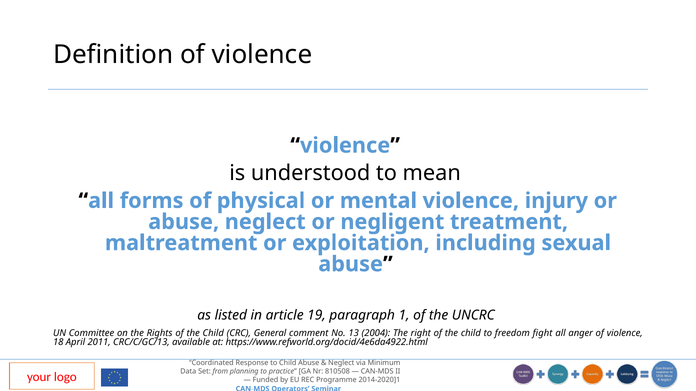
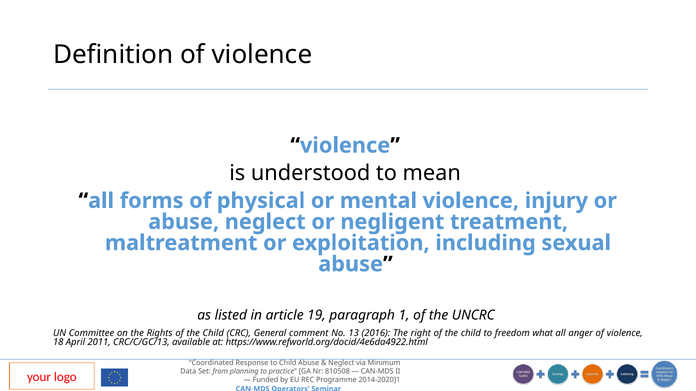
2004: 2004 -> 2016
fight: fight -> what
